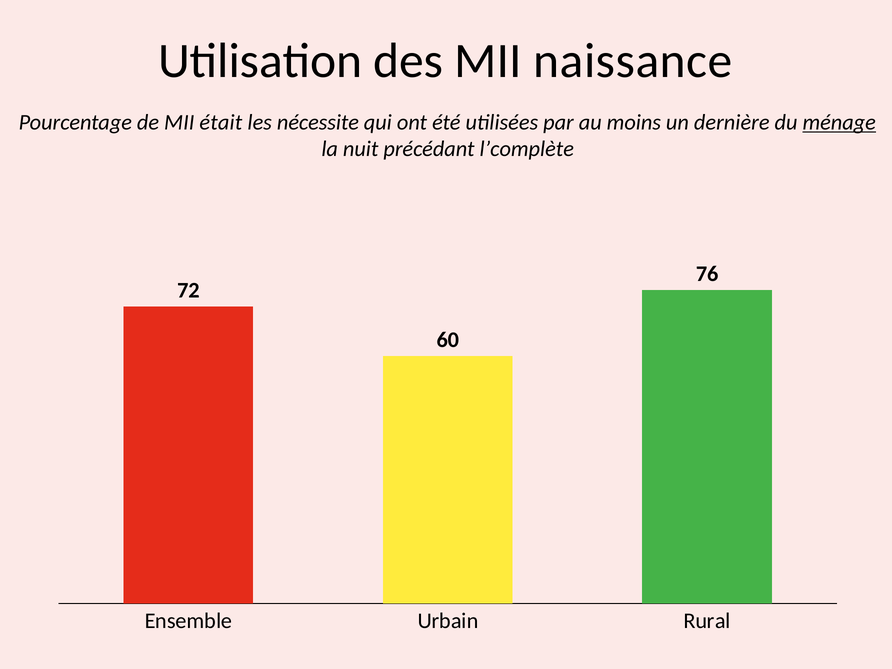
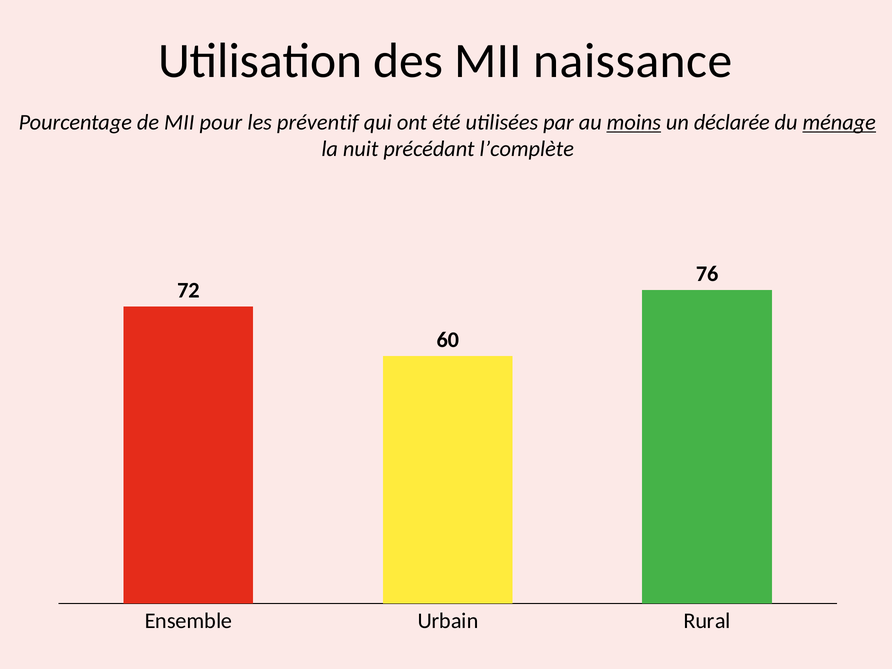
était: était -> pour
nécessite: nécessite -> préventif
moins underline: none -> present
dernière: dernière -> déclarée
